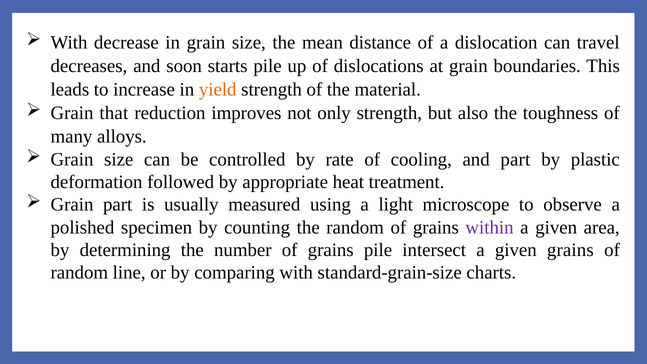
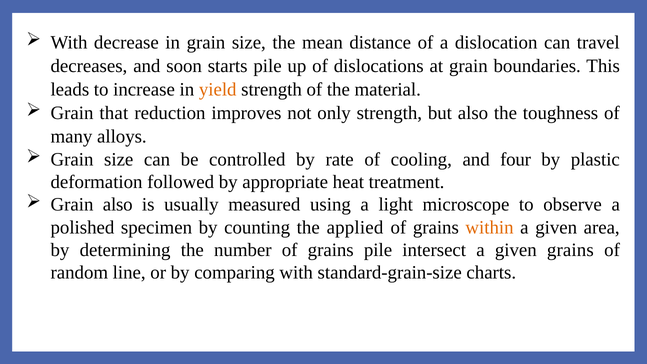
and part: part -> four
Grain part: part -> also
the random: random -> applied
within colour: purple -> orange
